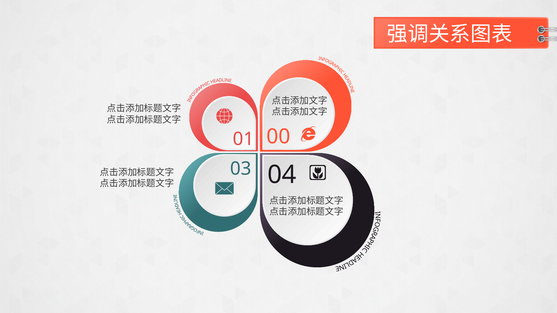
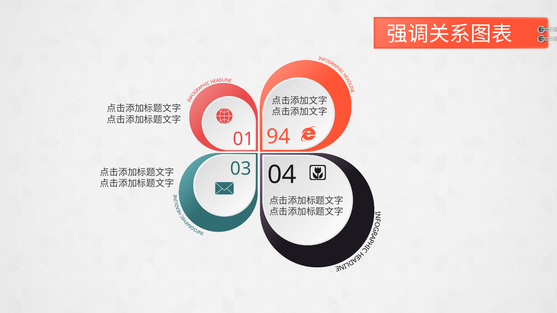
00: 00 -> 94
